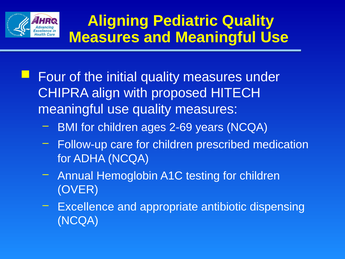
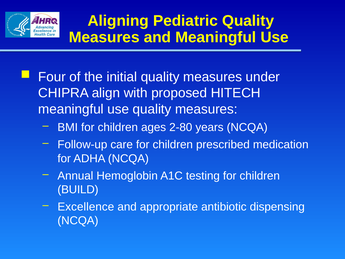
2-69: 2-69 -> 2-80
OVER: OVER -> BUILD
